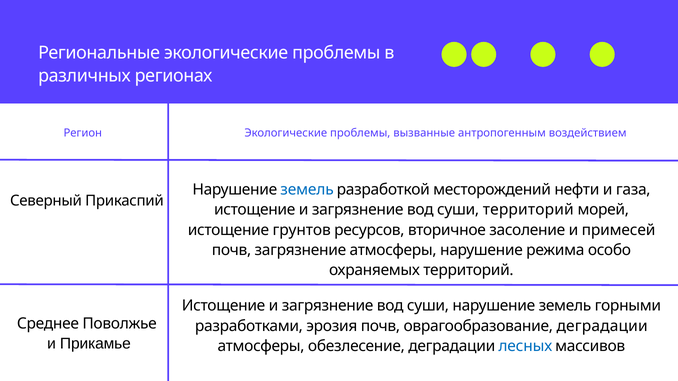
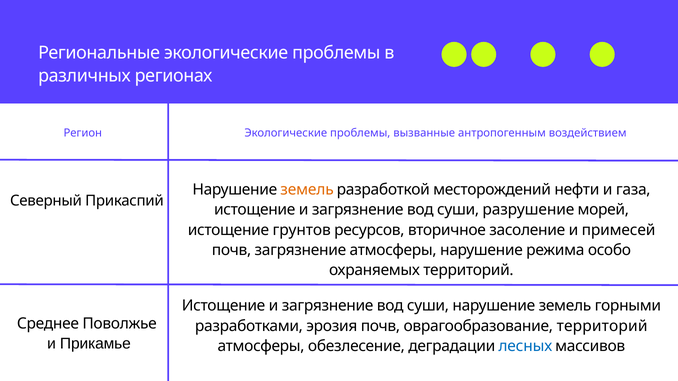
земель at (307, 190) colour: blue -> orange
суши территорий: территорий -> разрушение
оврагообразование деградации: деградации -> территорий
